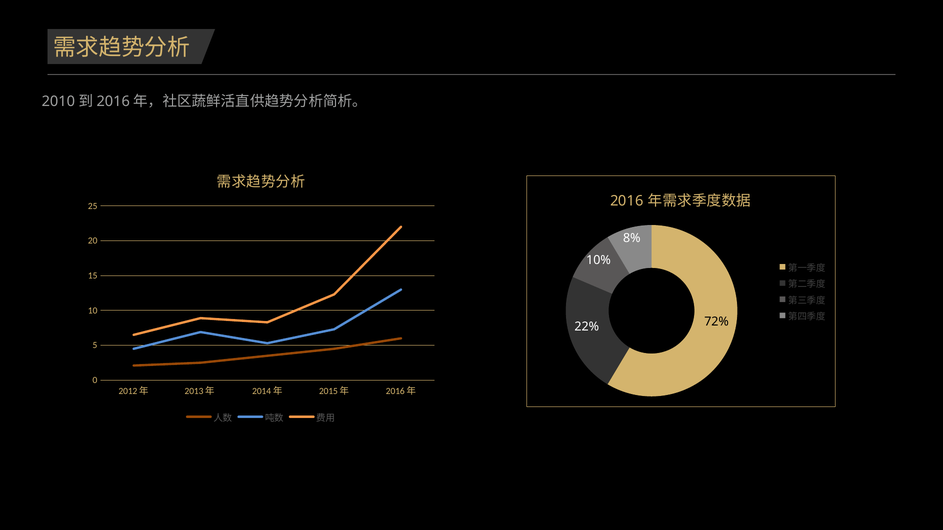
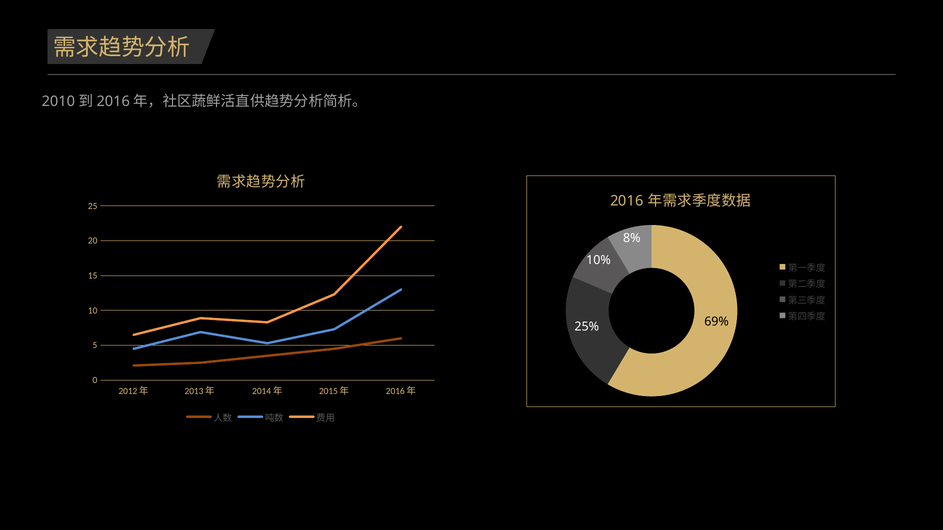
72%: 72% -> 69%
22%: 22% -> 25%
